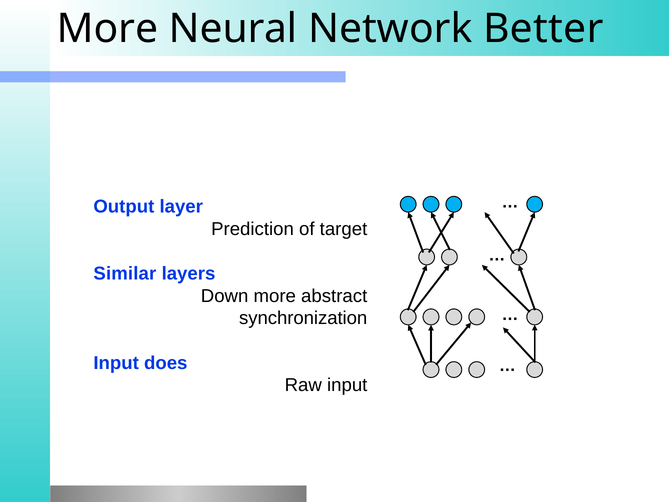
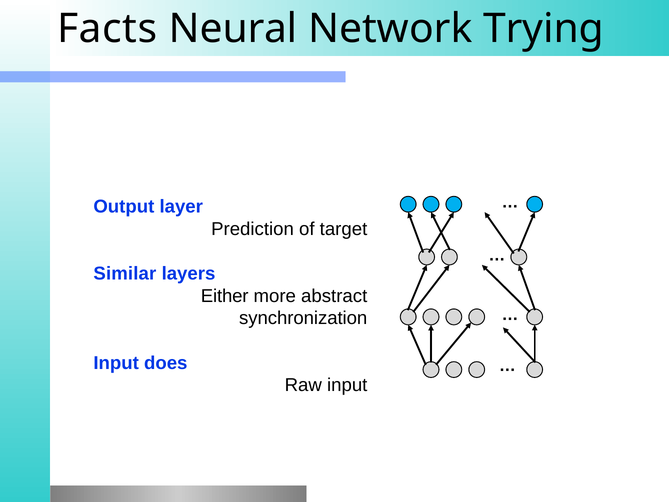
More at (108, 29): More -> Facts
Better: Better -> Trying
Down: Down -> Either
